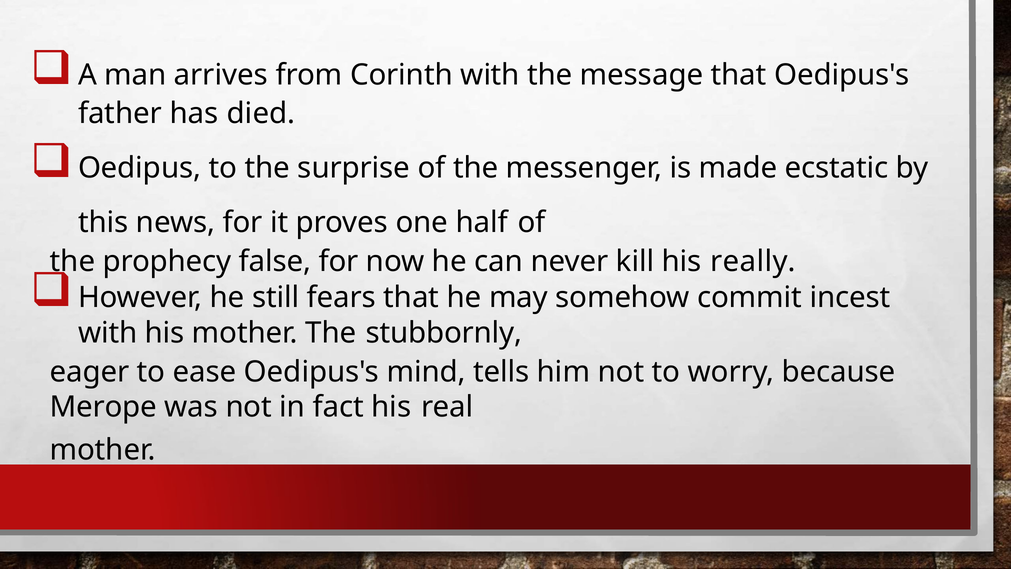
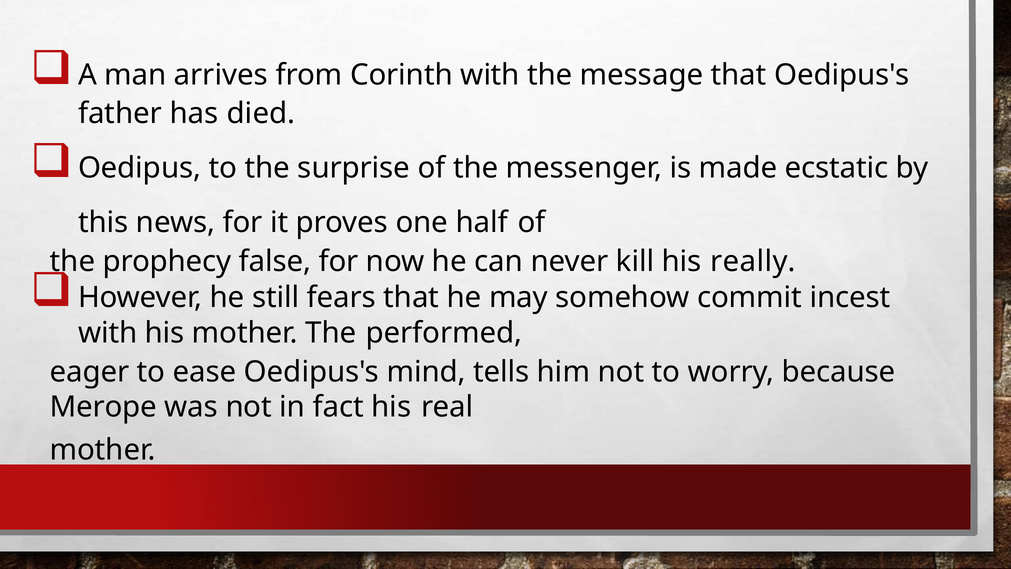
stubbornly: stubbornly -> performed
